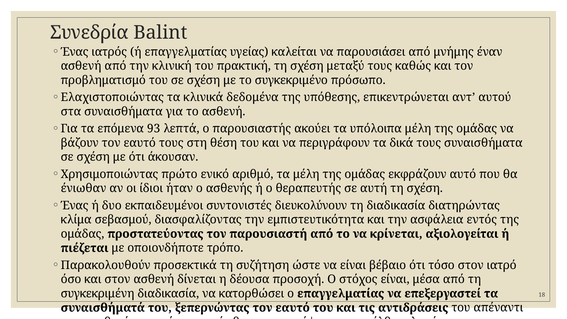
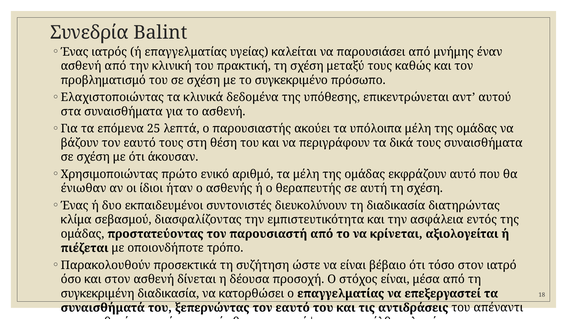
93: 93 -> 25
